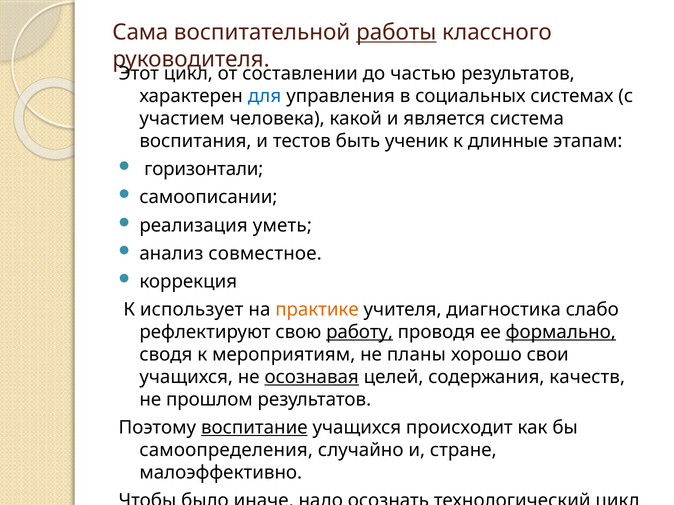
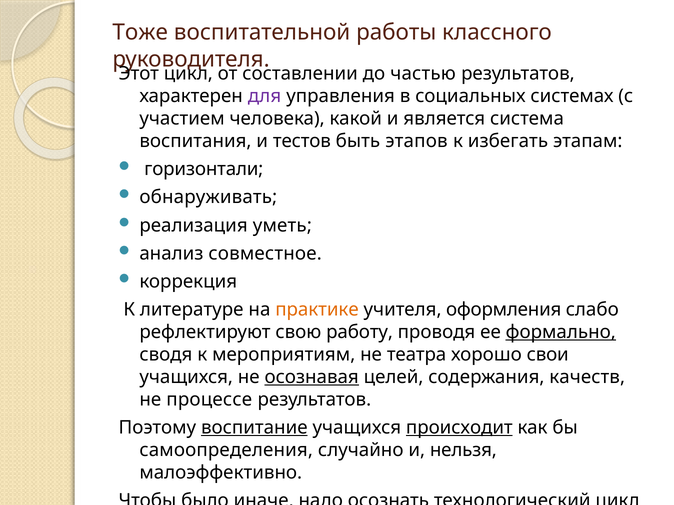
Сама: Сама -> Тоже
работы at (396, 32) underline: present -> none
для colour: blue -> purple
ученик: ученик -> этапов
длинные: длинные -> избегать
самоописании: самоописании -> обнаруживать
использует: использует -> литературе
диагностика: диагностика -> оформления
работу underline: present -> none
планы: планы -> театра
прошлом: прошлом -> процессе
происходит underline: none -> present
стране: стране -> нельзя
